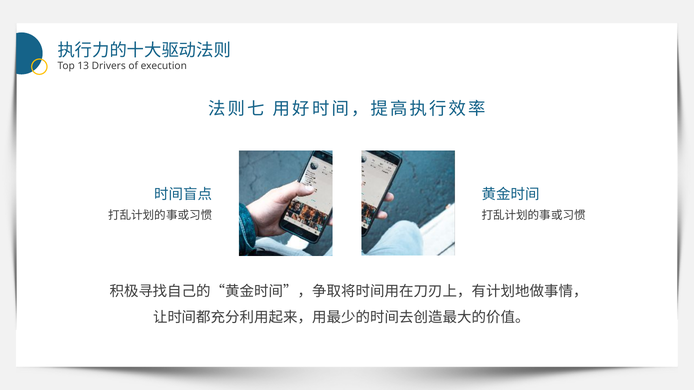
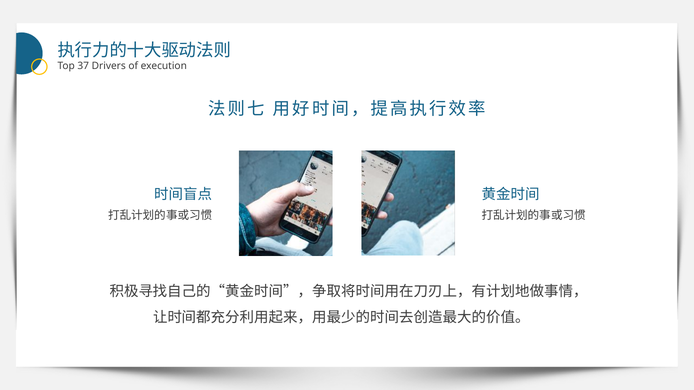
13: 13 -> 37
